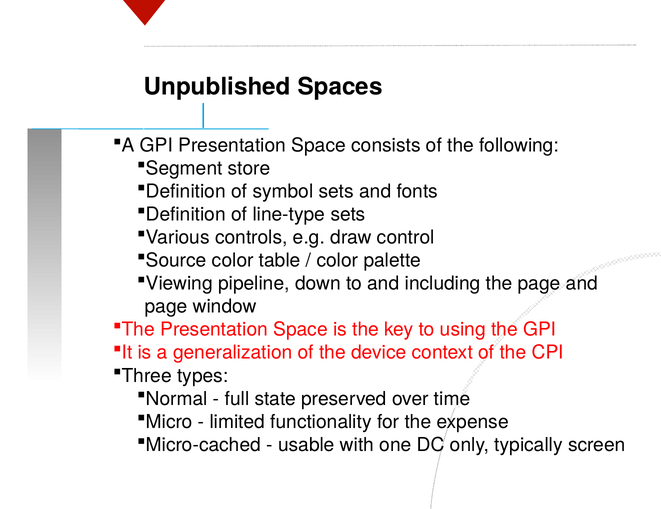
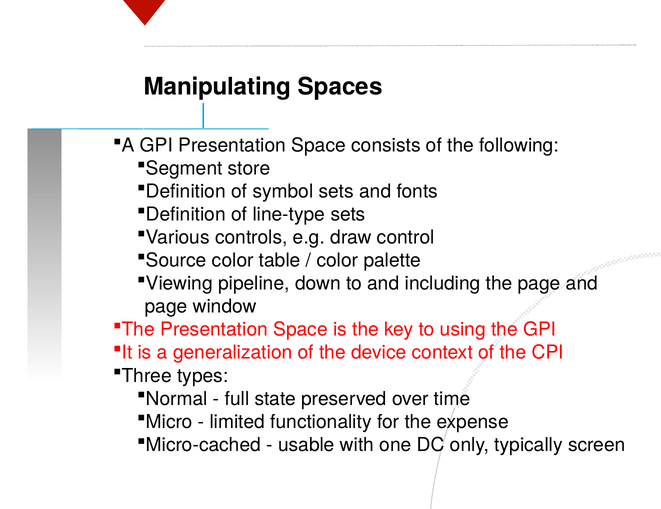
Unpublished: Unpublished -> Manipulating
